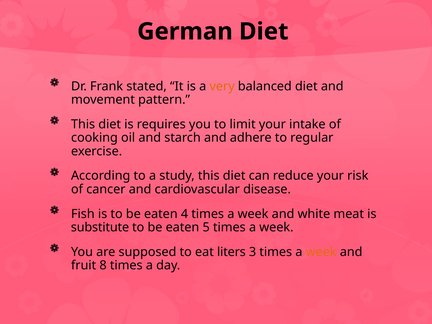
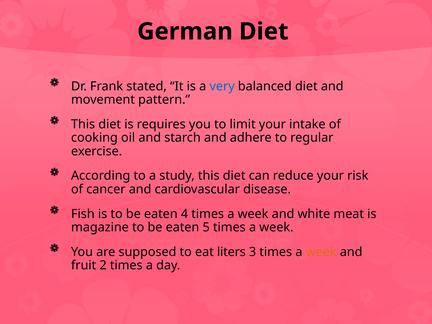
very colour: orange -> blue
substitute: substitute -> magazine
8: 8 -> 2
